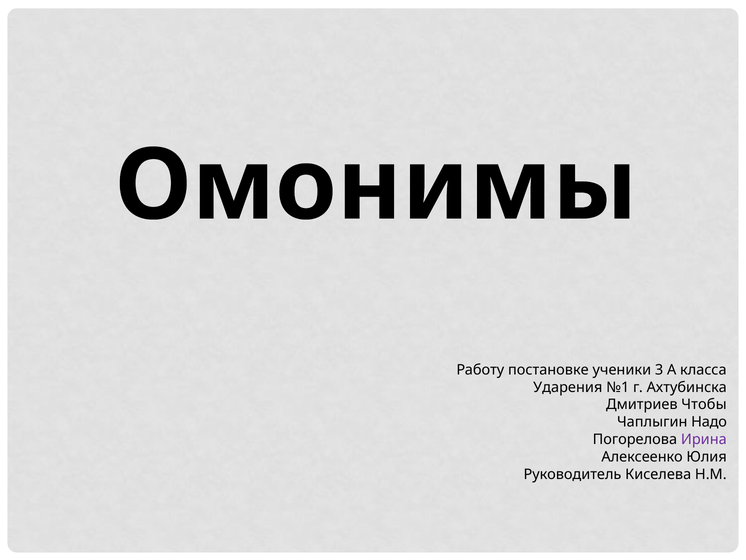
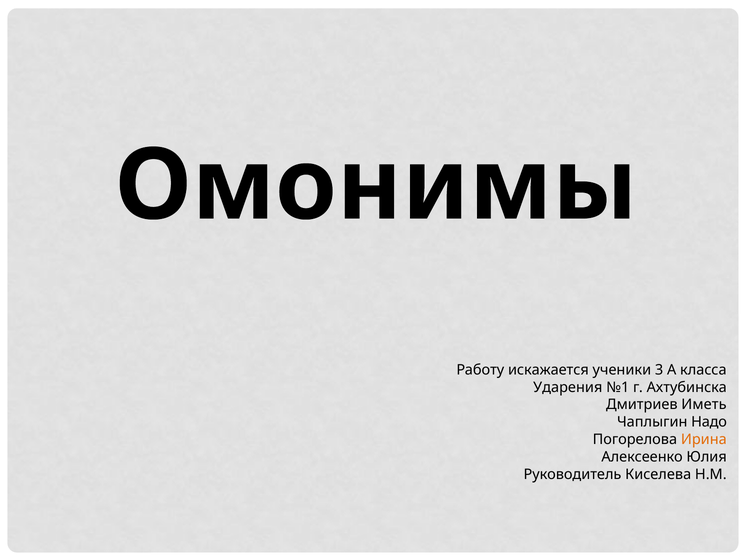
постановке: постановке -> искажается
Чтобы: Чтобы -> Иметь
Ирина colour: purple -> orange
